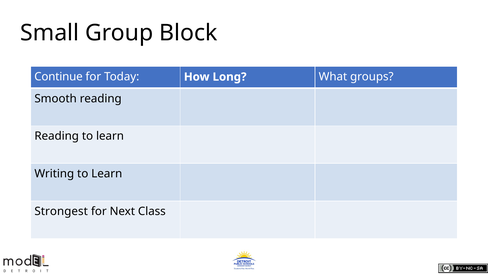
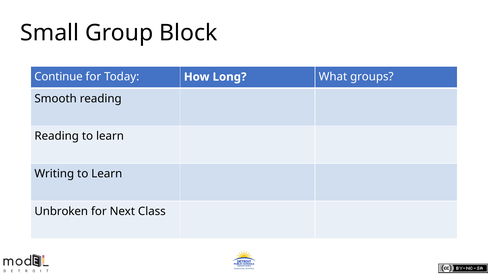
Strongest: Strongest -> Unbroken
